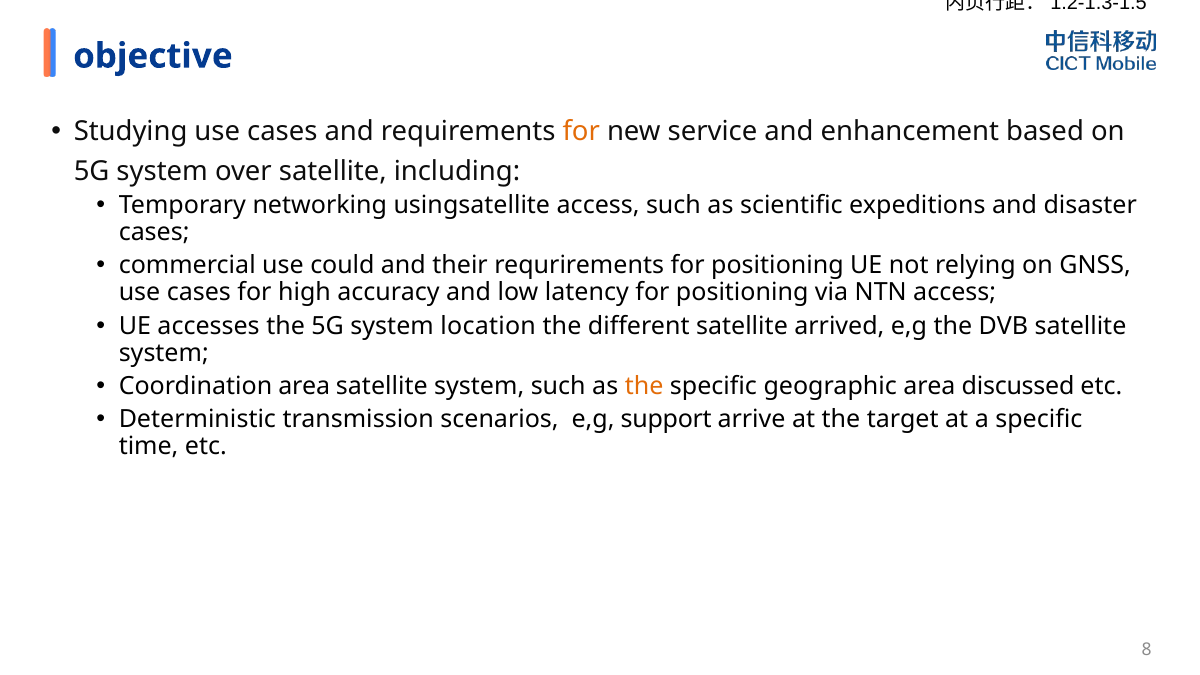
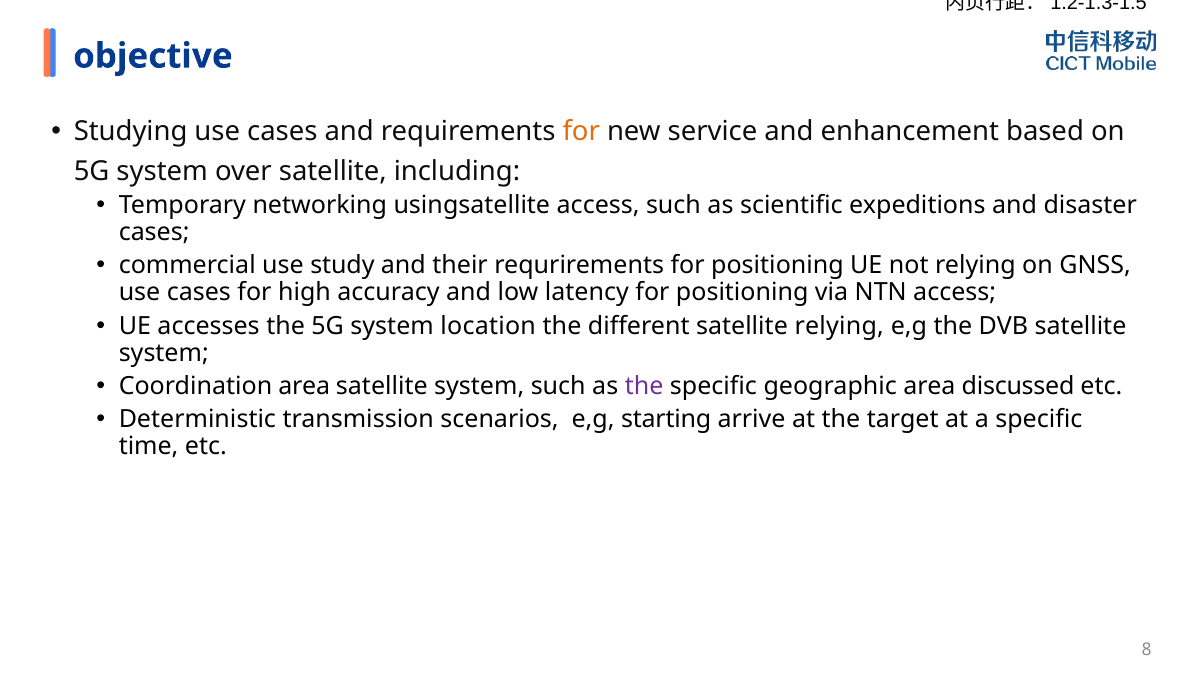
could: could -> study
satellite arrived: arrived -> relying
the at (644, 386) colour: orange -> purple
support: support -> starting
